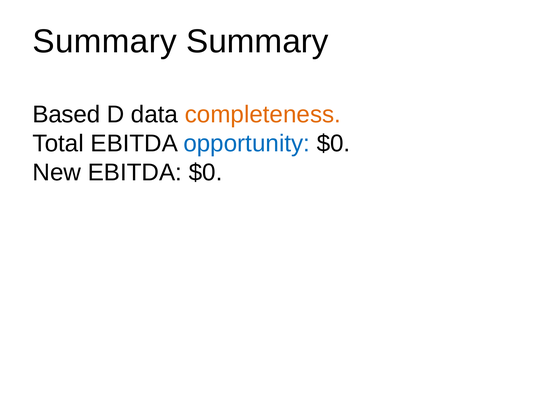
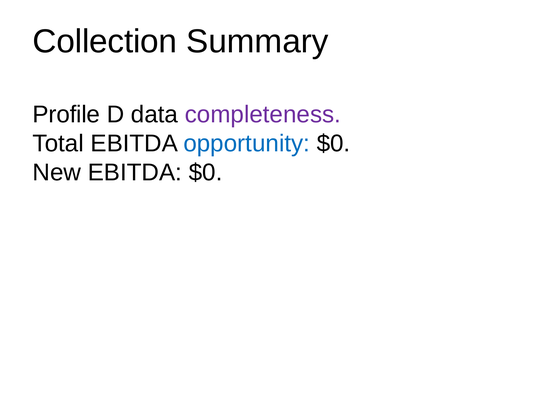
Summary at (105, 41): Summary -> Collection
Based: Based -> Profile
completeness colour: orange -> purple
